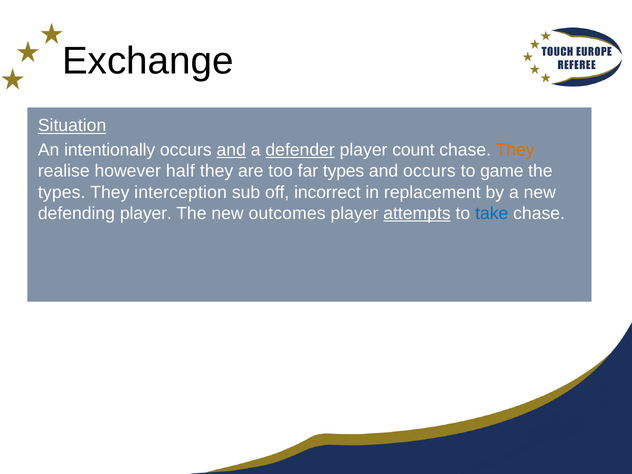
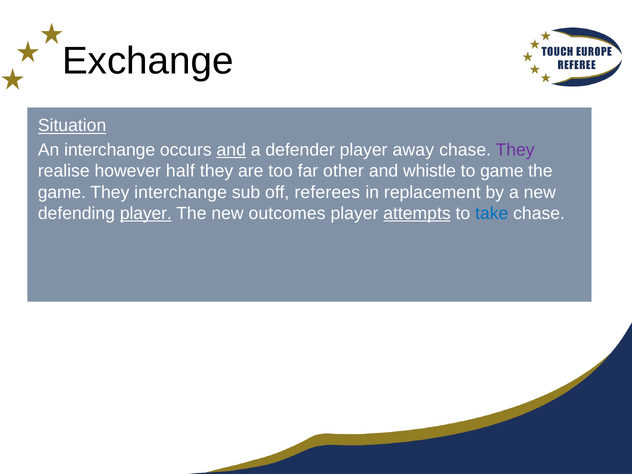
An intentionally: intentionally -> interchange
defender underline: present -> none
count: count -> away
They at (515, 150) colour: orange -> purple
far types: types -> other
and occurs: occurs -> whistle
types at (62, 192): types -> game
They interception: interception -> interchange
incorrect: incorrect -> referees
player at (146, 213) underline: none -> present
